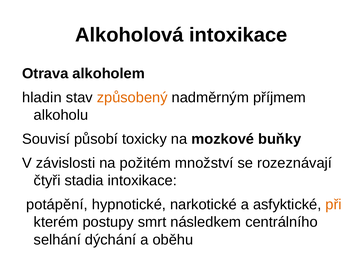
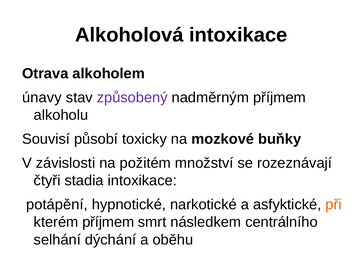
hladin: hladin -> únavy
způsobený colour: orange -> purple
kterém postupy: postupy -> příjmem
